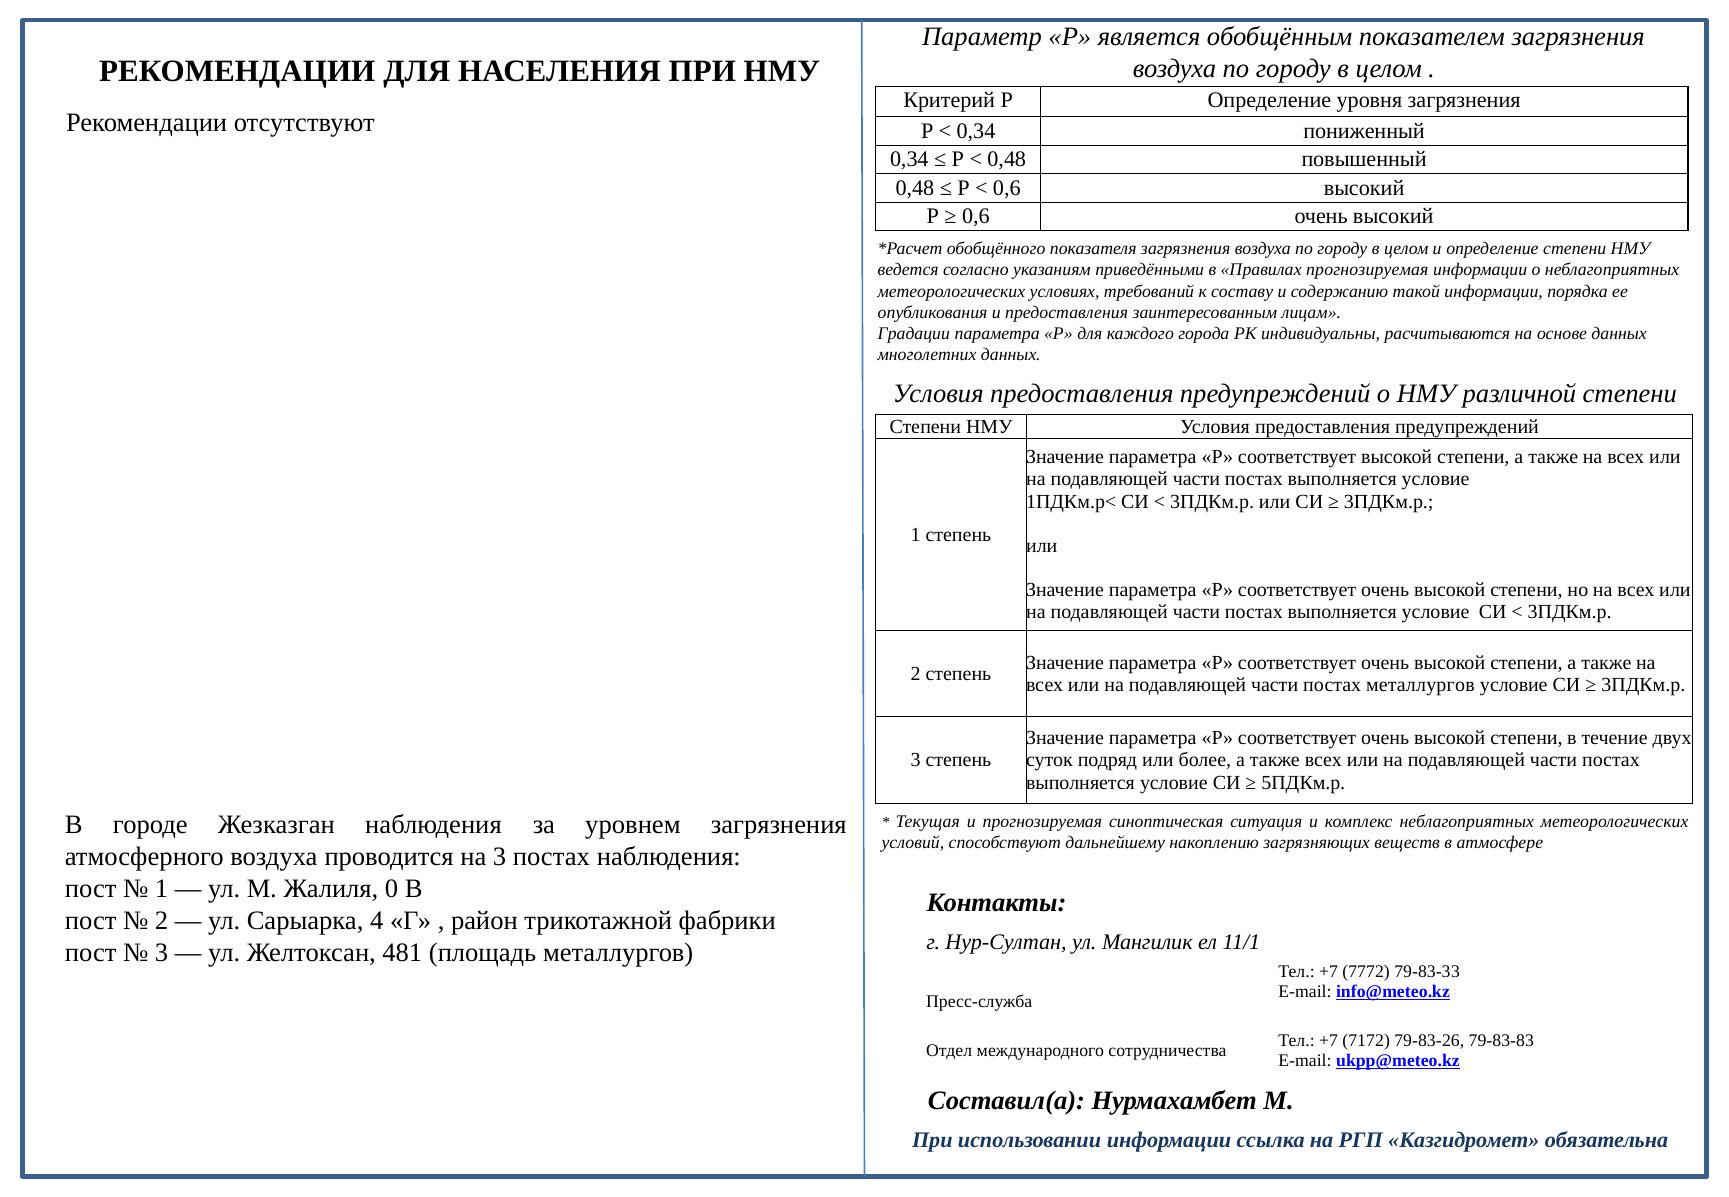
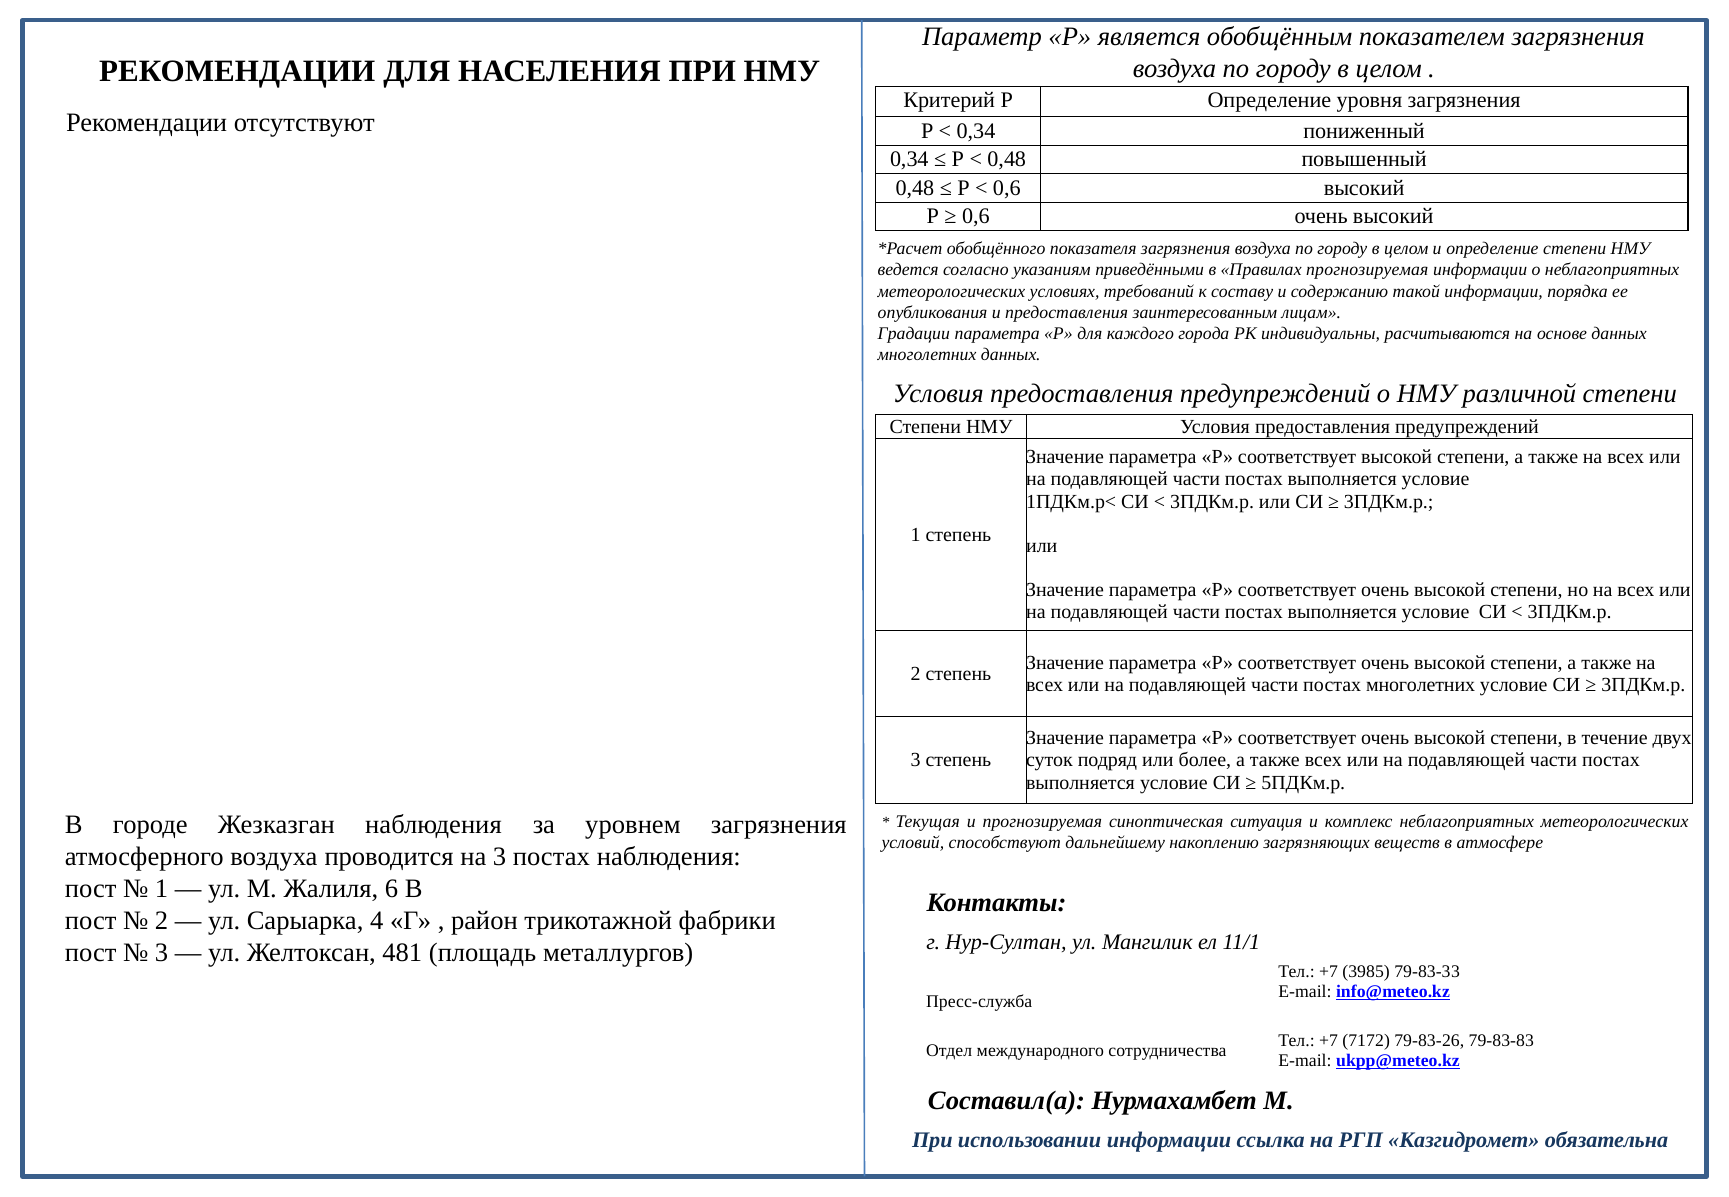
постах металлургов: металлургов -> многолетних
0: 0 -> 6
7772: 7772 -> 3985
